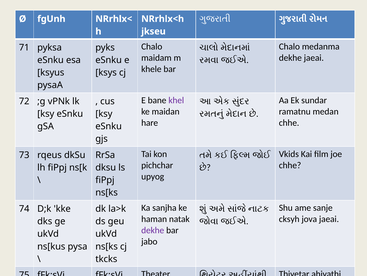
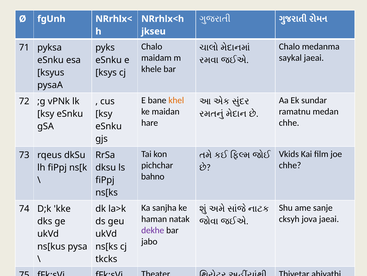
dekhe at (290, 58): dekhe -> saykal
khel colour: purple -> orange
upyog: upyog -> bahno
